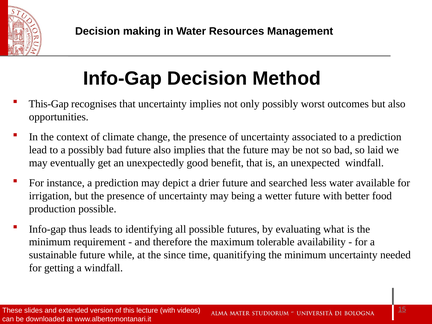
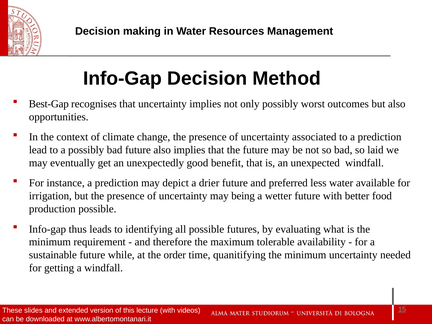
This-Gap: This-Gap -> Best-Gap
searched: searched -> preferred
since: since -> order
